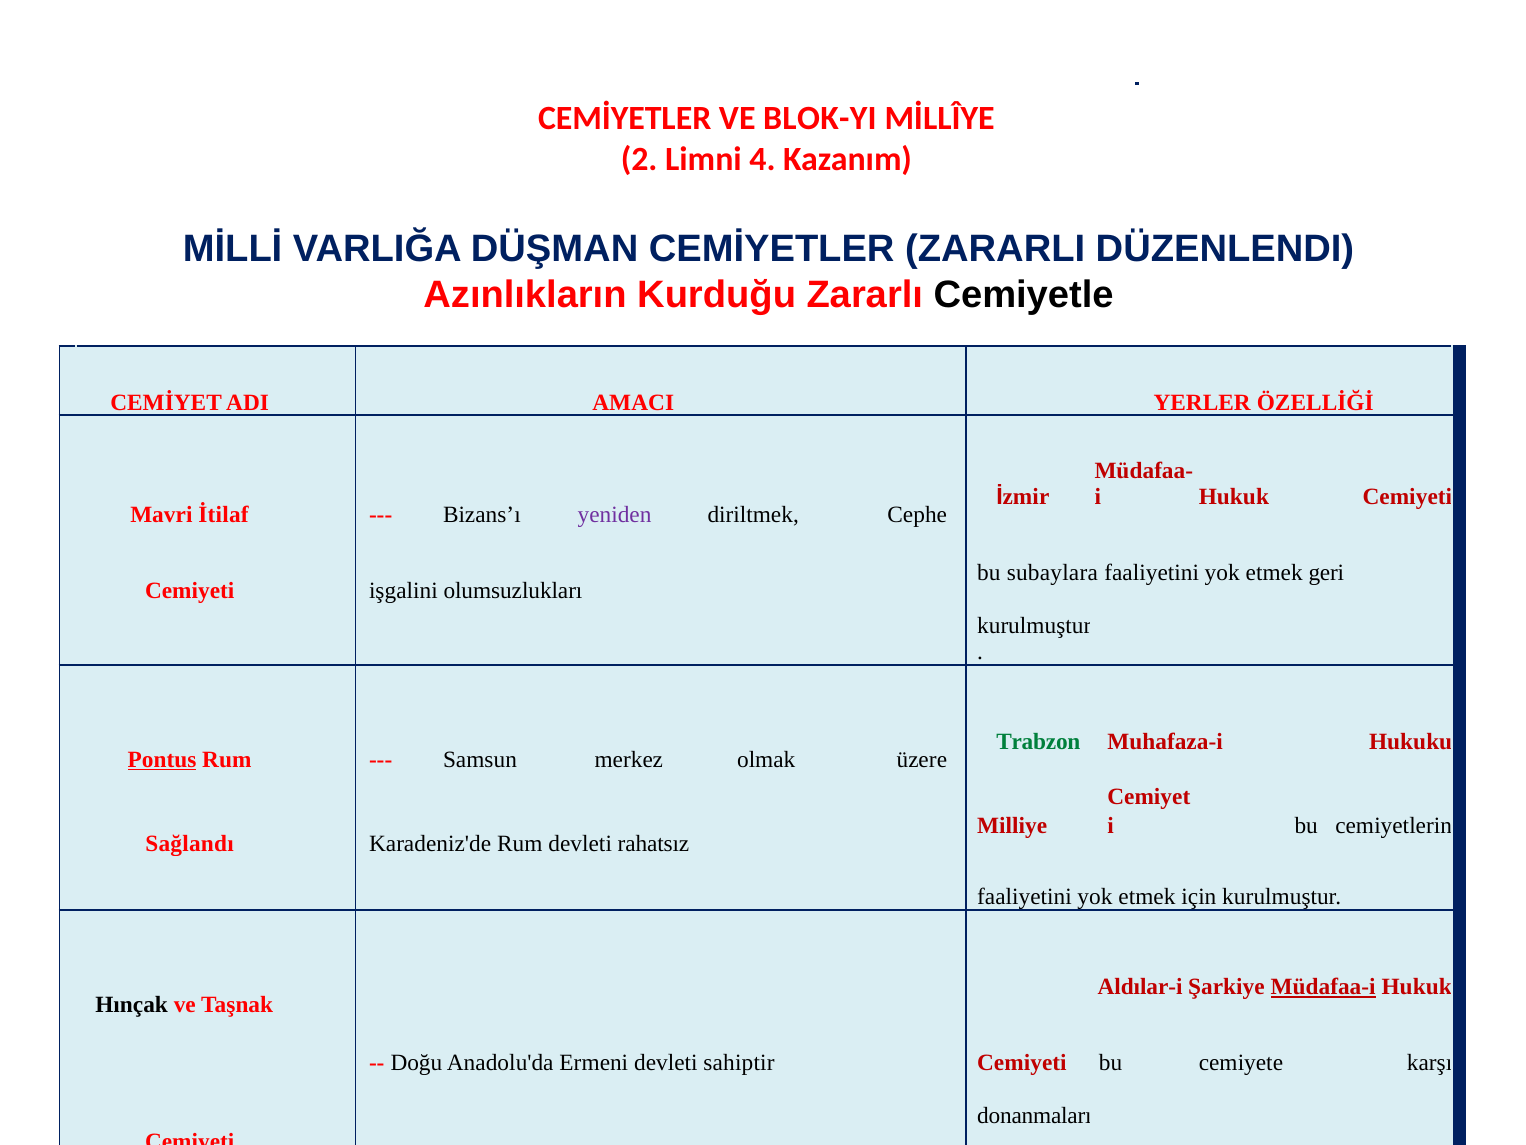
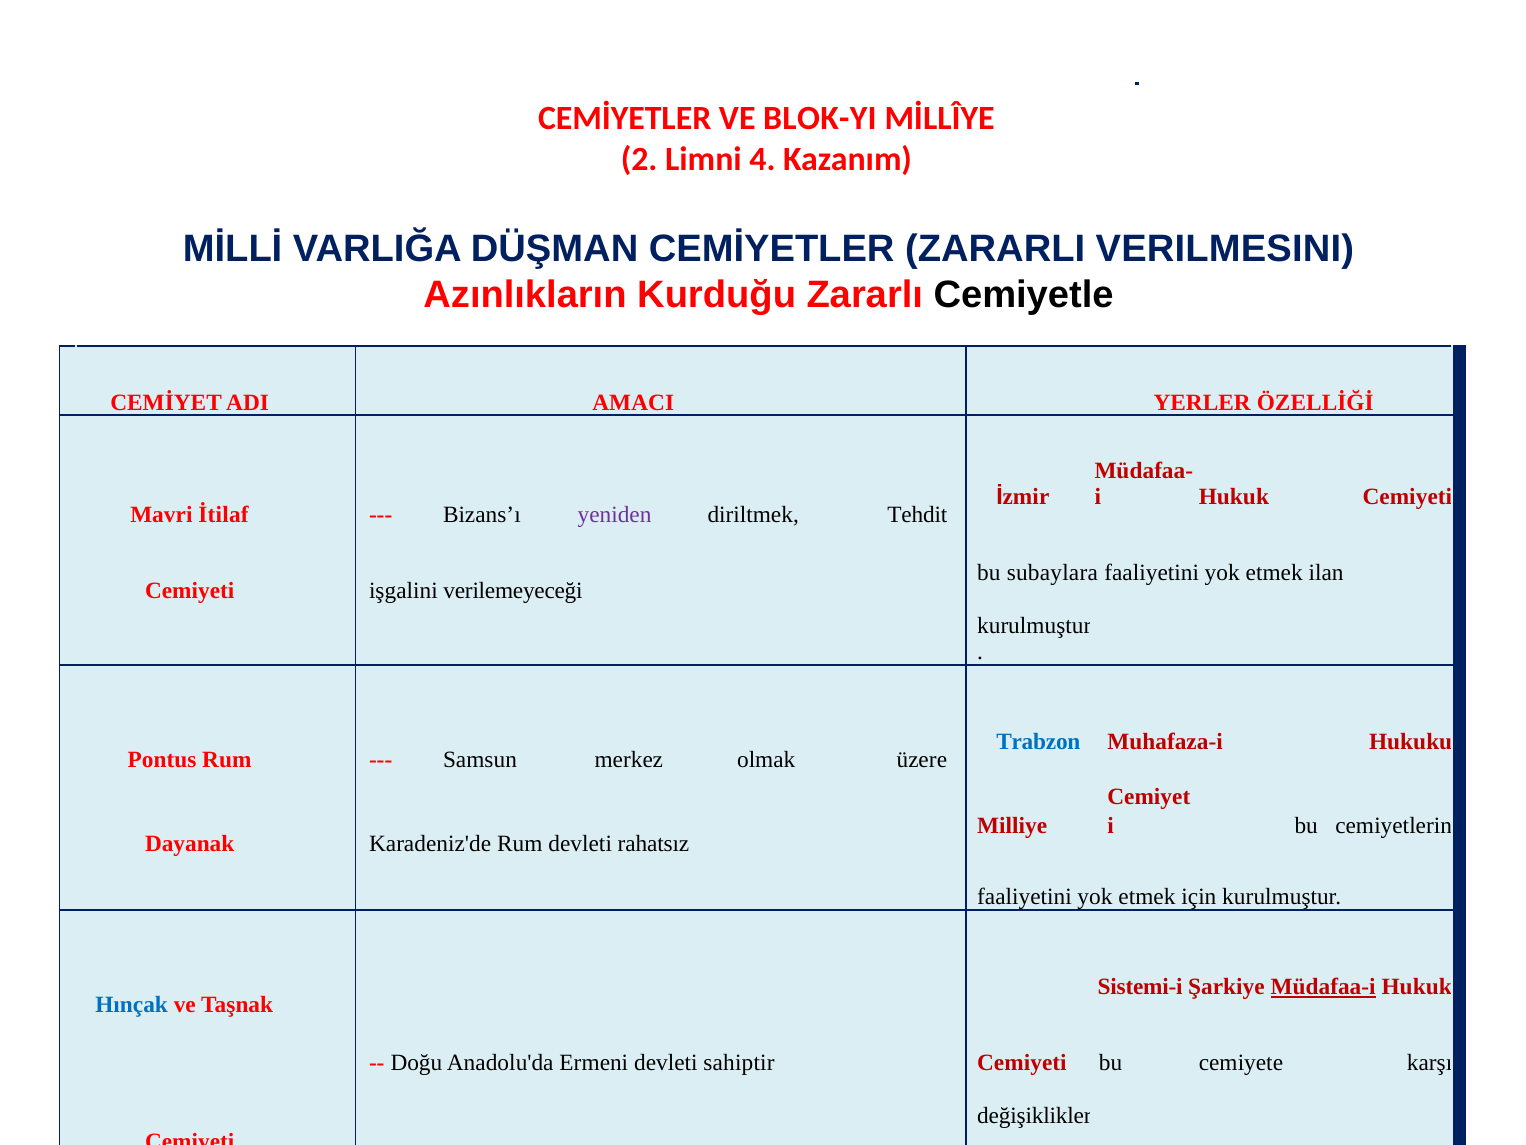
DÜZENLENDI: DÜZENLENDI -> VERILMESINI
Cephe: Cephe -> Tehdit
geri: geri -> ilan
olumsuzlukları: olumsuzlukları -> verilemeyeceği
Trabzon colour: green -> blue
Pontus underline: present -> none
Sağlandı: Sağlandı -> Dayanak
Aldılar-i: Aldılar-i -> Sistemi-i
Hınçak colour: black -> blue
donanmaları: donanmaları -> değişiklikler
